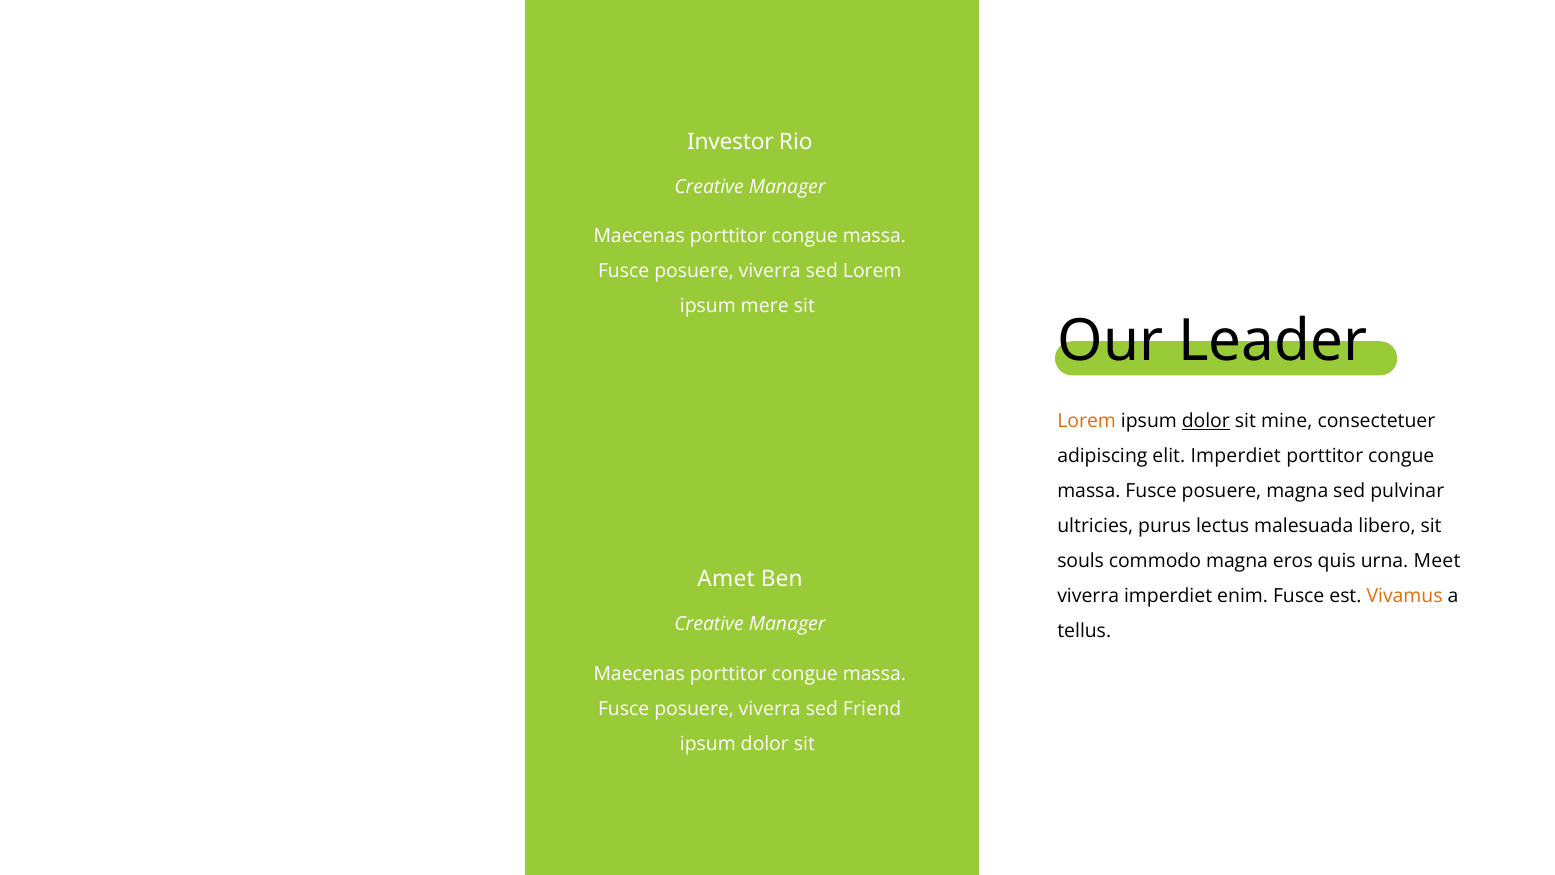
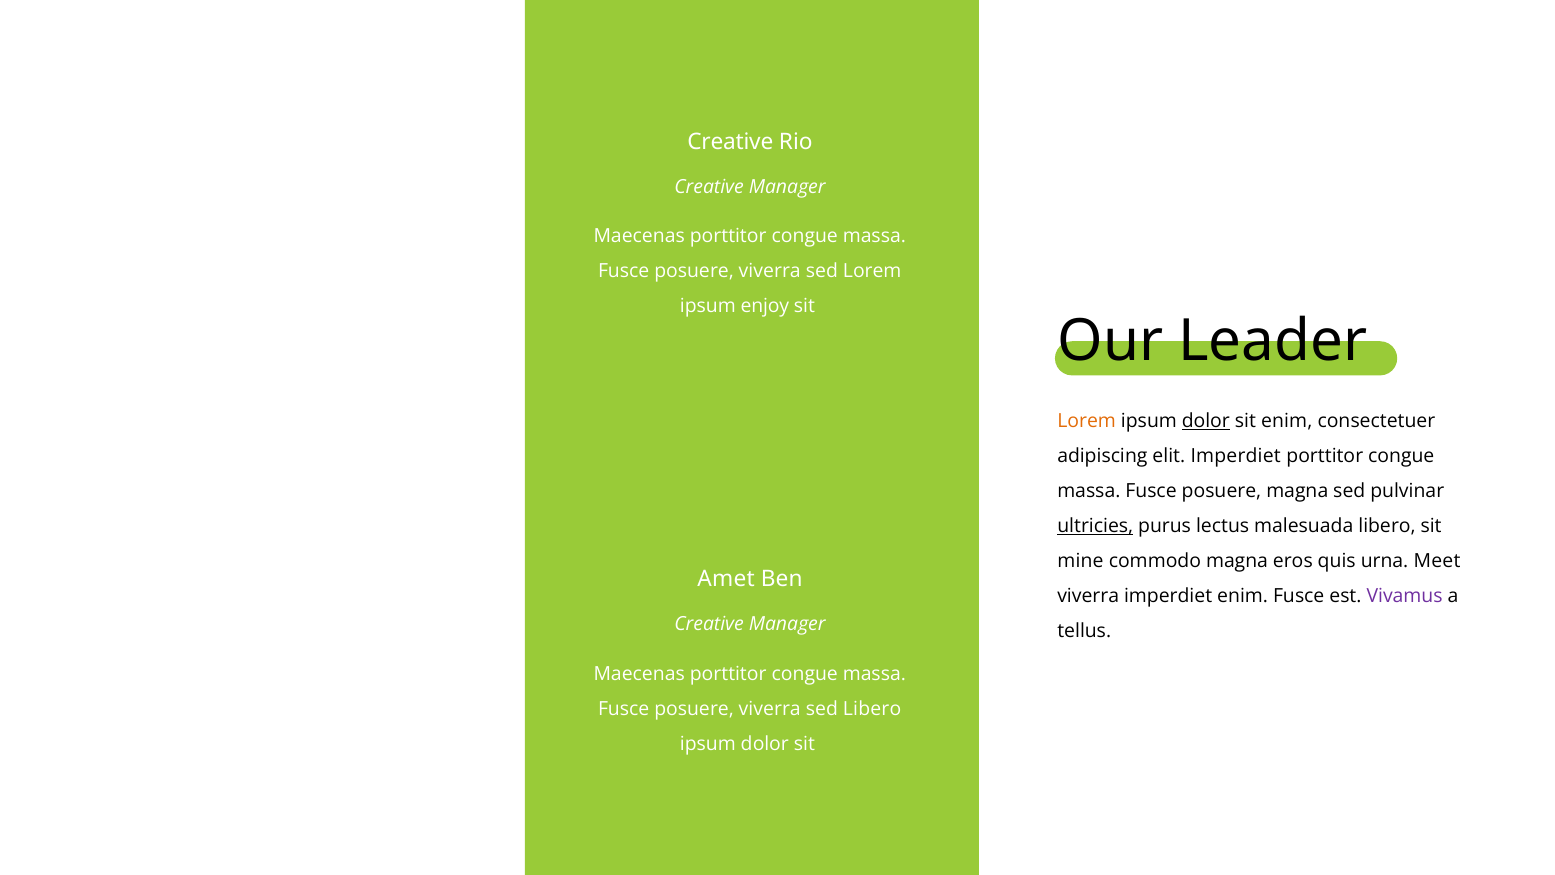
Investor at (730, 142): Investor -> Creative
mere: mere -> enjoy
sit mine: mine -> enim
ultricies underline: none -> present
souls: souls -> mine
Vivamus colour: orange -> purple
sed Friend: Friend -> Libero
